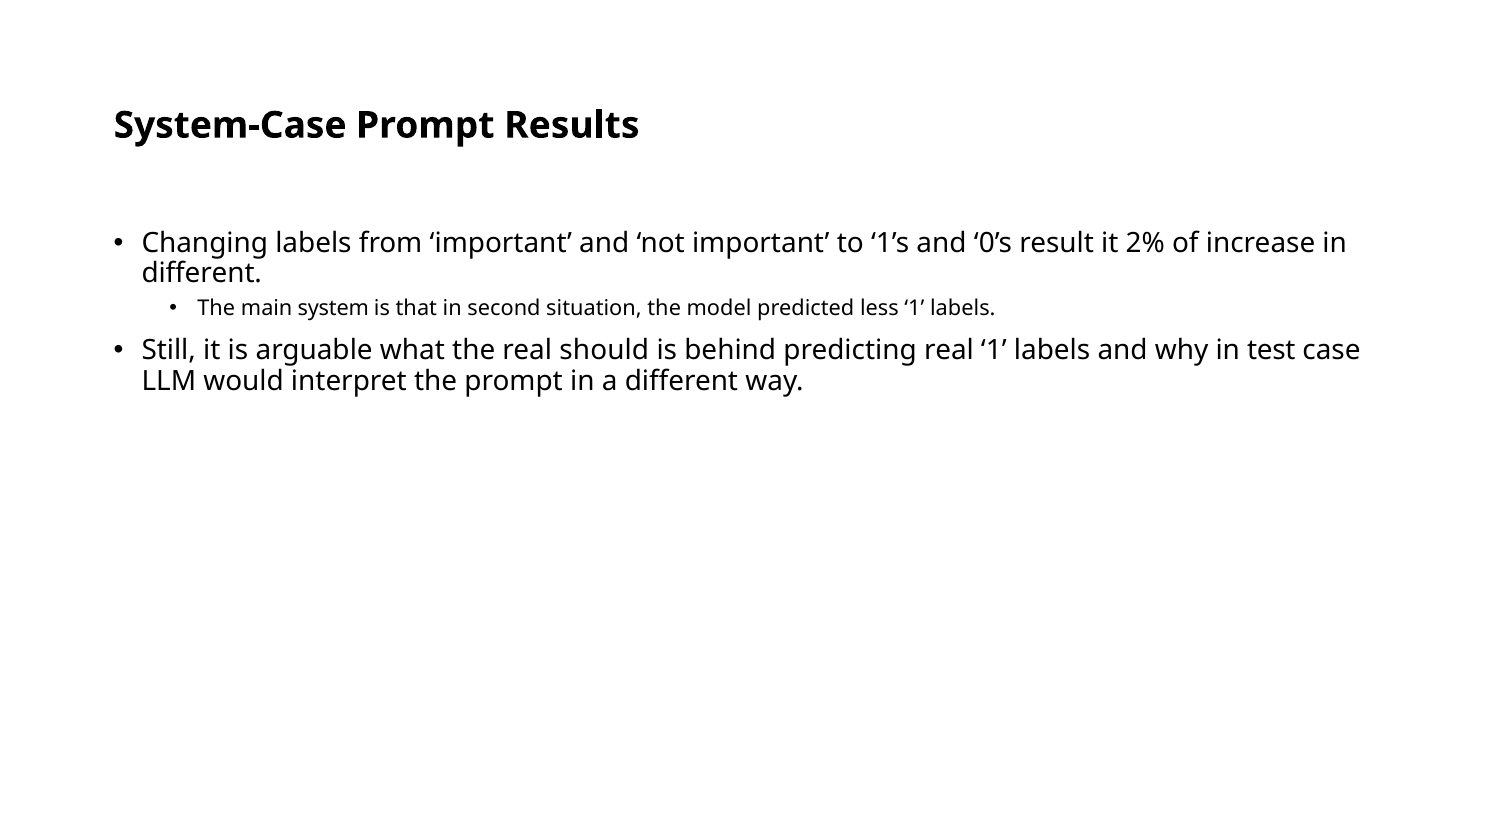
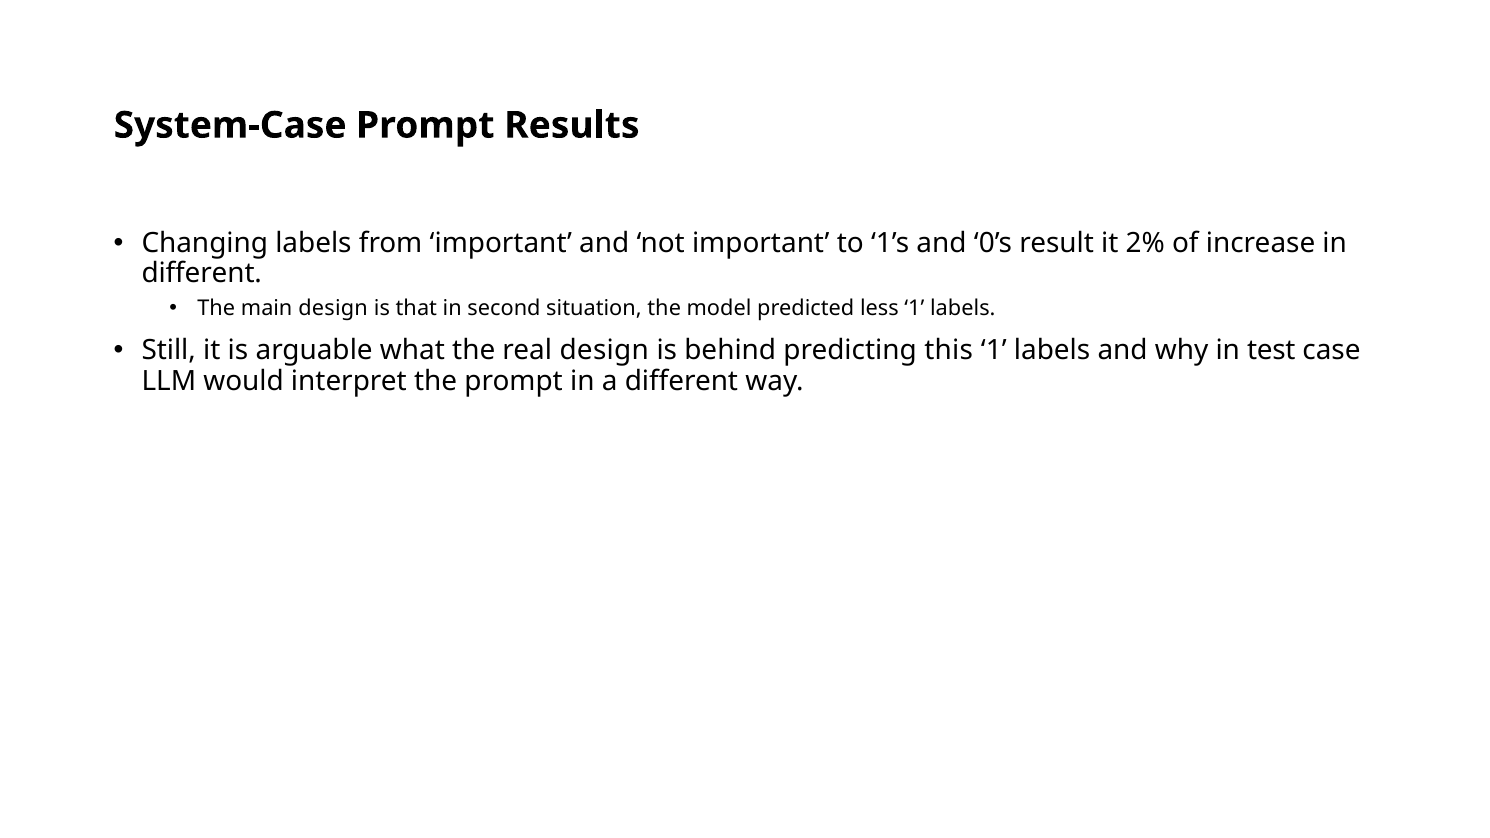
main system: system -> design
real should: should -> design
predicting real: real -> this
